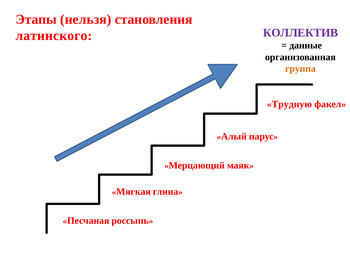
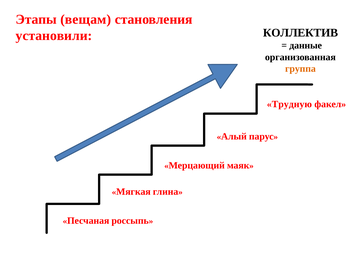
нельзя: нельзя -> вещам
КОЛЛЕКТИВ colour: purple -> black
латинского: латинского -> установили
